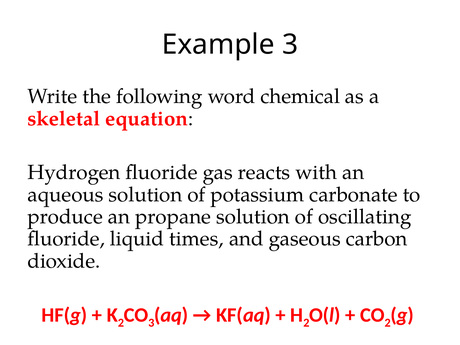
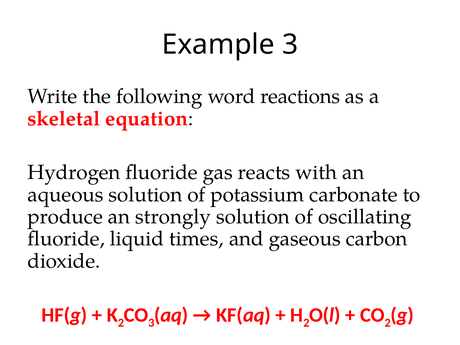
chemical: chemical -> reactions
propane: propane -> strongly
